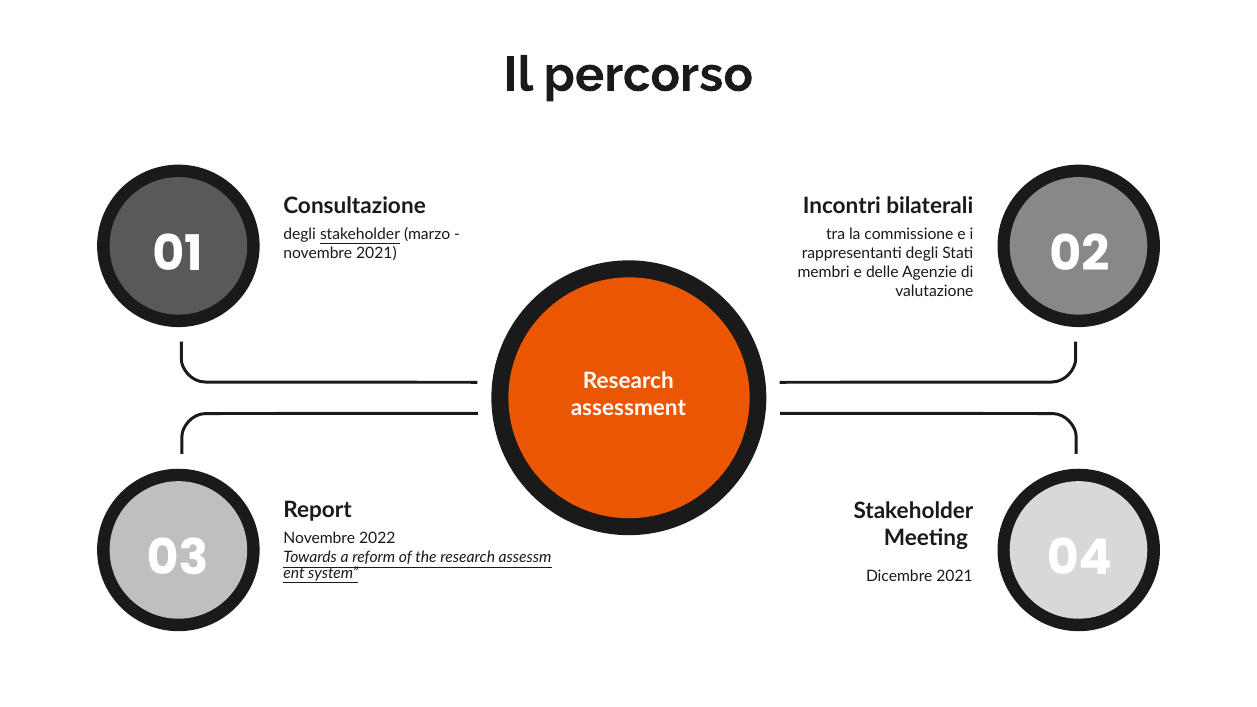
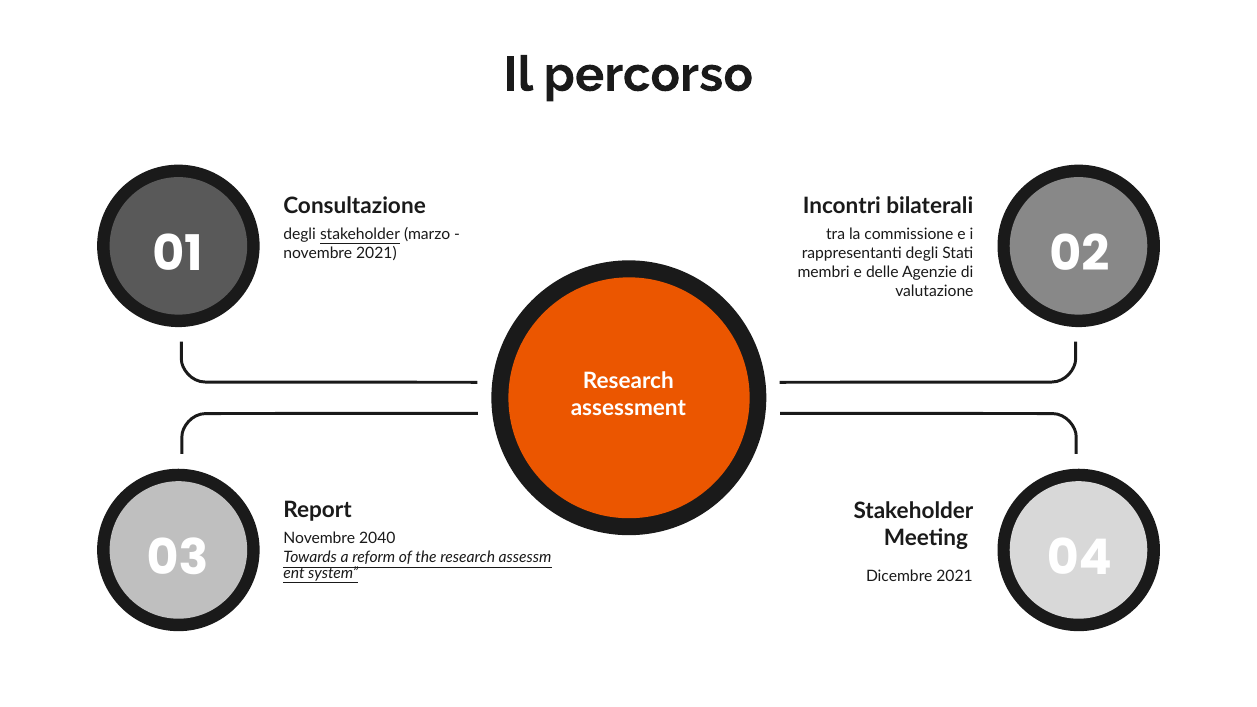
2022: 2022 -> 2040
